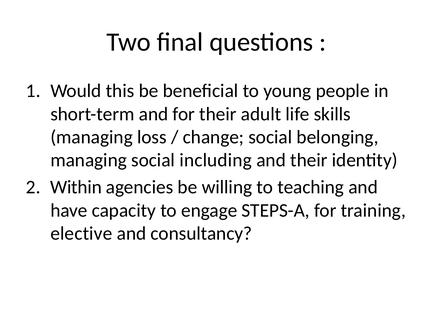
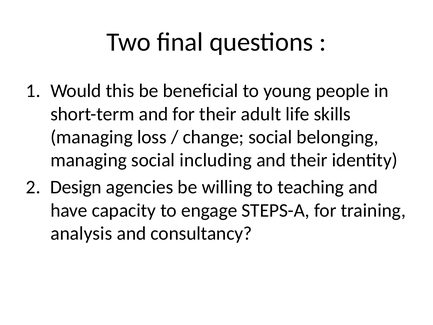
Within: Within -> Design
elective: elective -> analysis
